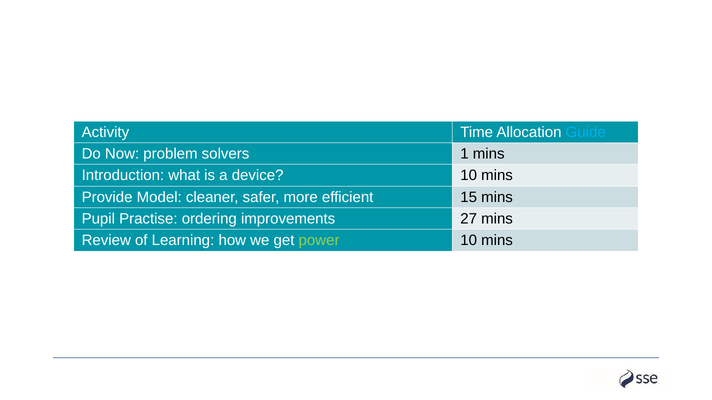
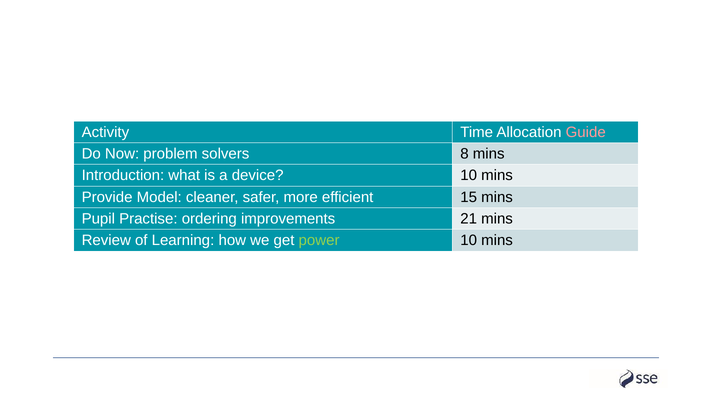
Guide colour: light blue -> pink
1: 1 -> 8
27: 27 -> 21
